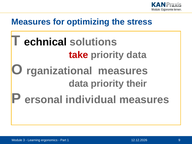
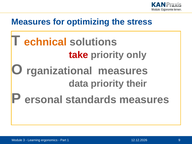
echnical colour: black -> orange
priority data: data -> only
individual: individual -> standards
